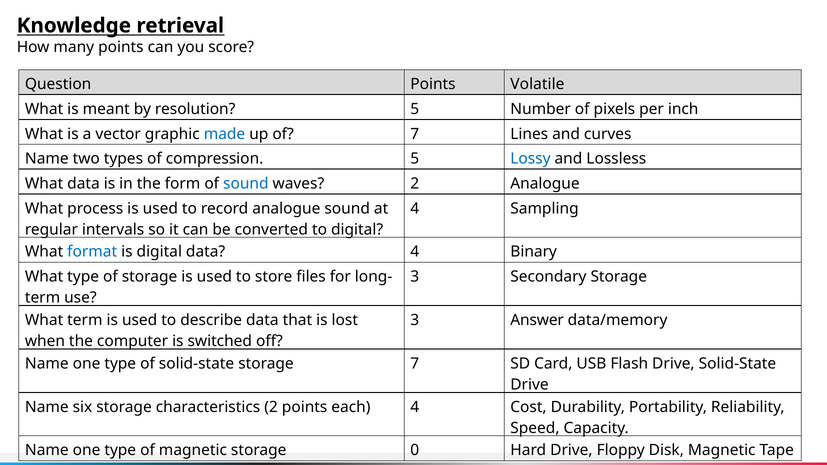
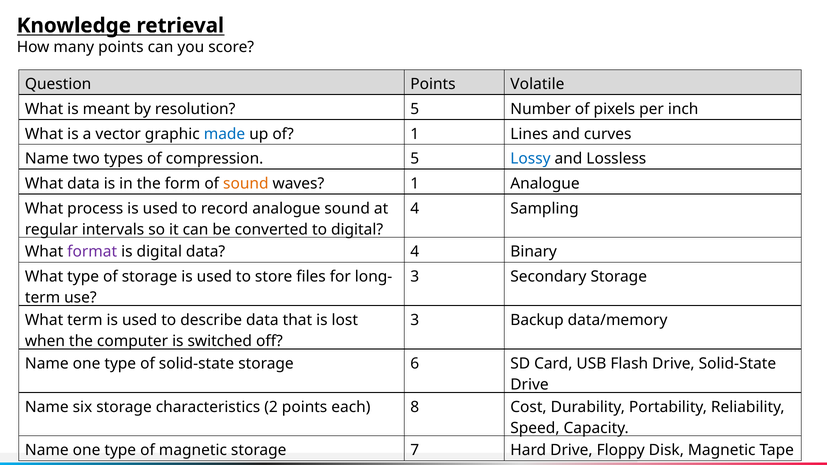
of 7: 7 -> 1
sound at (246, 184) colour: blue -> orange
waves 2: 2 -> 1
format colour: blue -> purple
Answer: Answer -> Backup
storage 7: 7 -> 6
each 4: 4 -> 8
0: 0 -> 7
